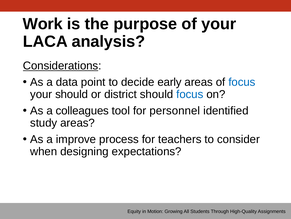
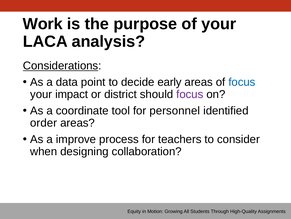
your should: should -> impact
focus at (190, 94) colour: blue -> purple
colleagues: colleagues -> coordinate
study: study -> order
expectations: expectations -> collaboration
